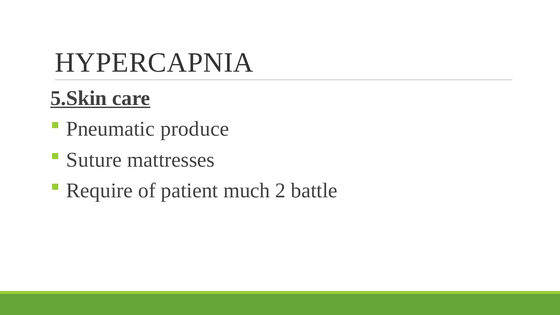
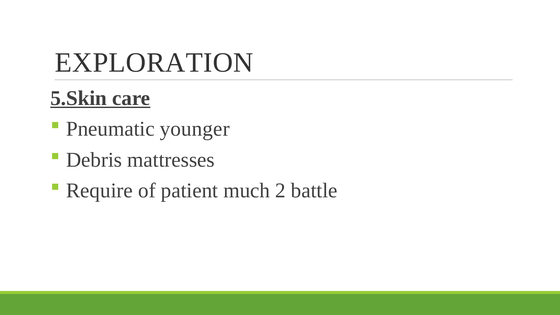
HYPERCAPNIA: HYPERCAPNIA -> EXPLORATION
produce: produce -> younger
Suture: Suture -> Debris
